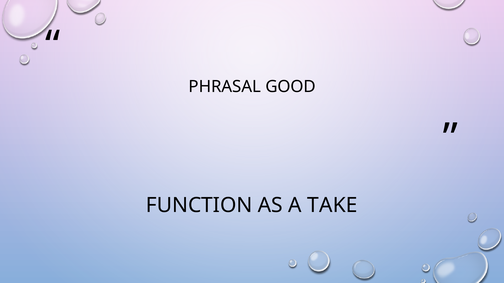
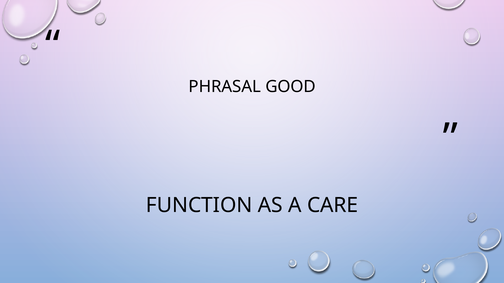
TAKE: TAKE -> CARE
